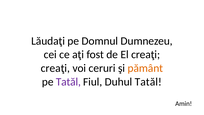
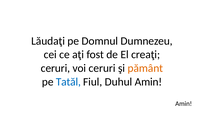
creaţi at (55, 68): creaţi -> ceruri
Tatăl at (68, 82) colour: purple -> blue
Duhul Tatăl: Tatăl -> Amin
